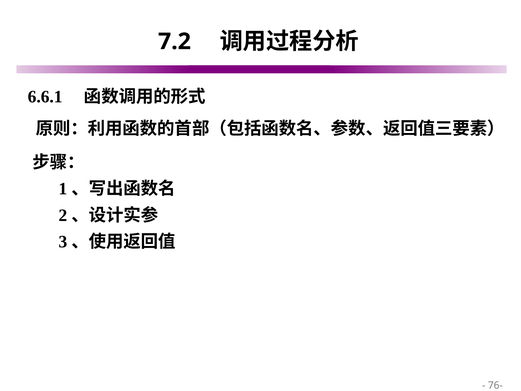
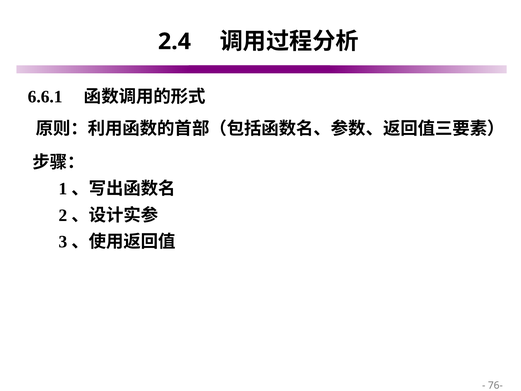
7.2: 7.2 -> 2.4
